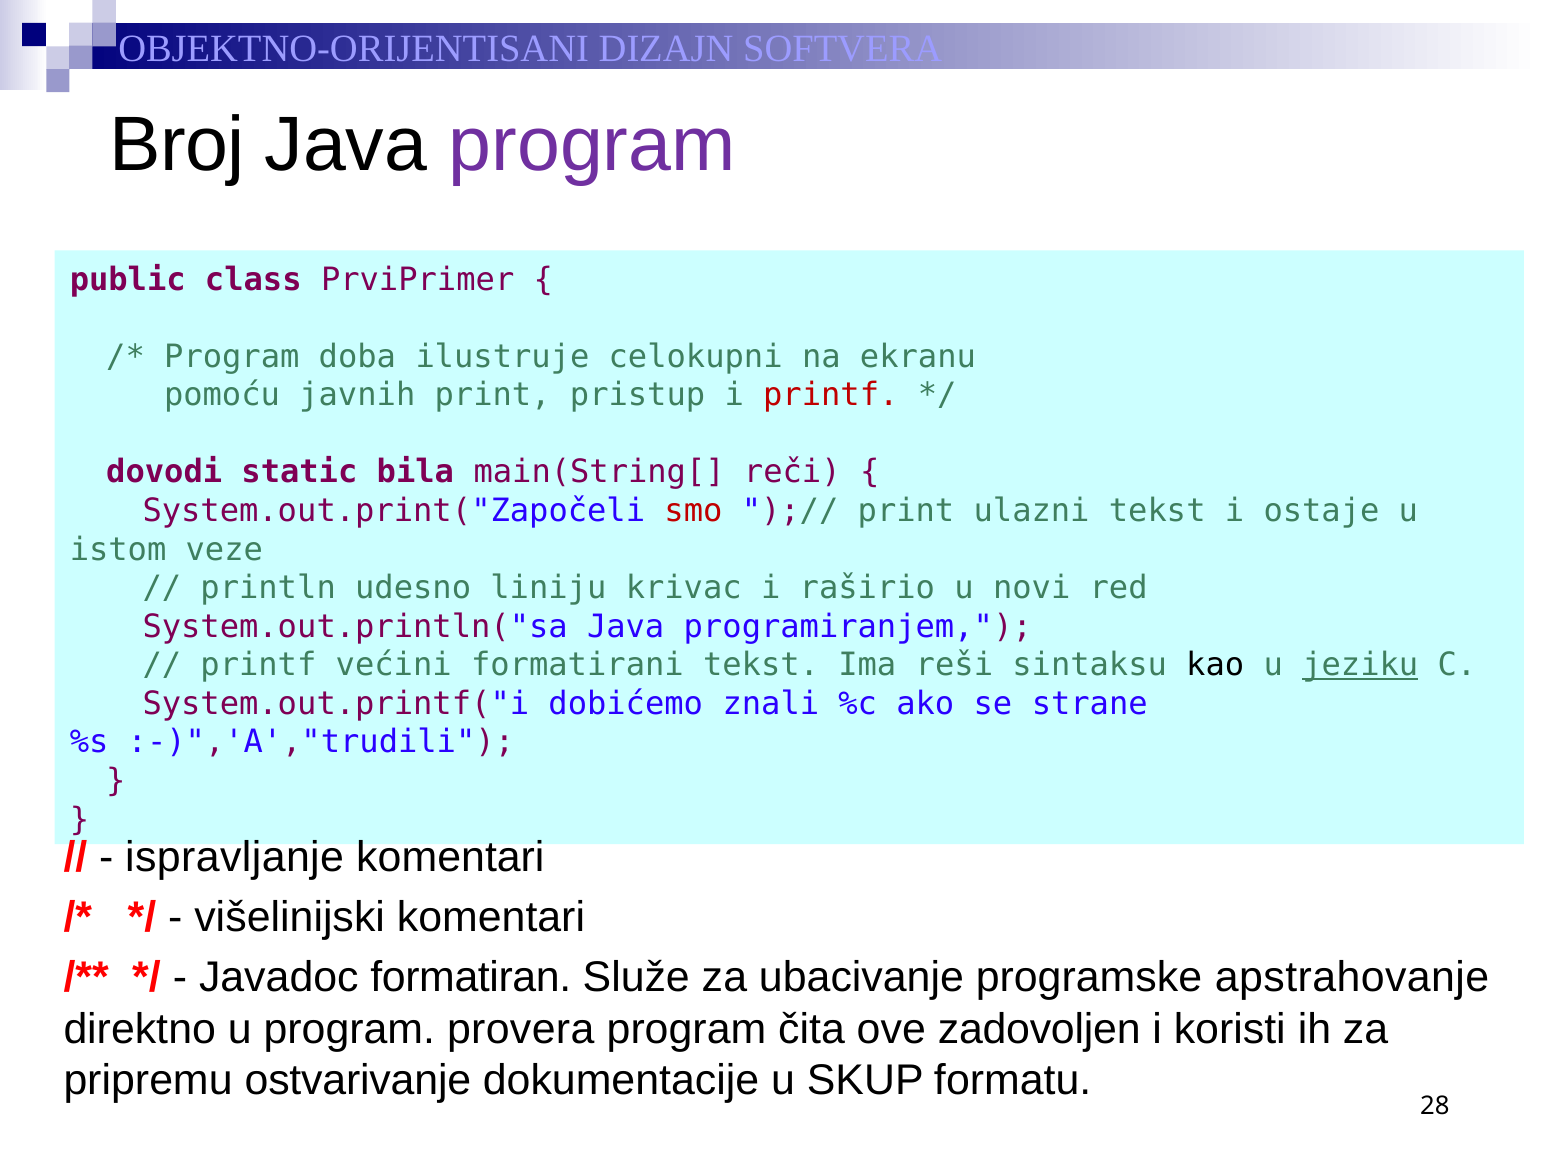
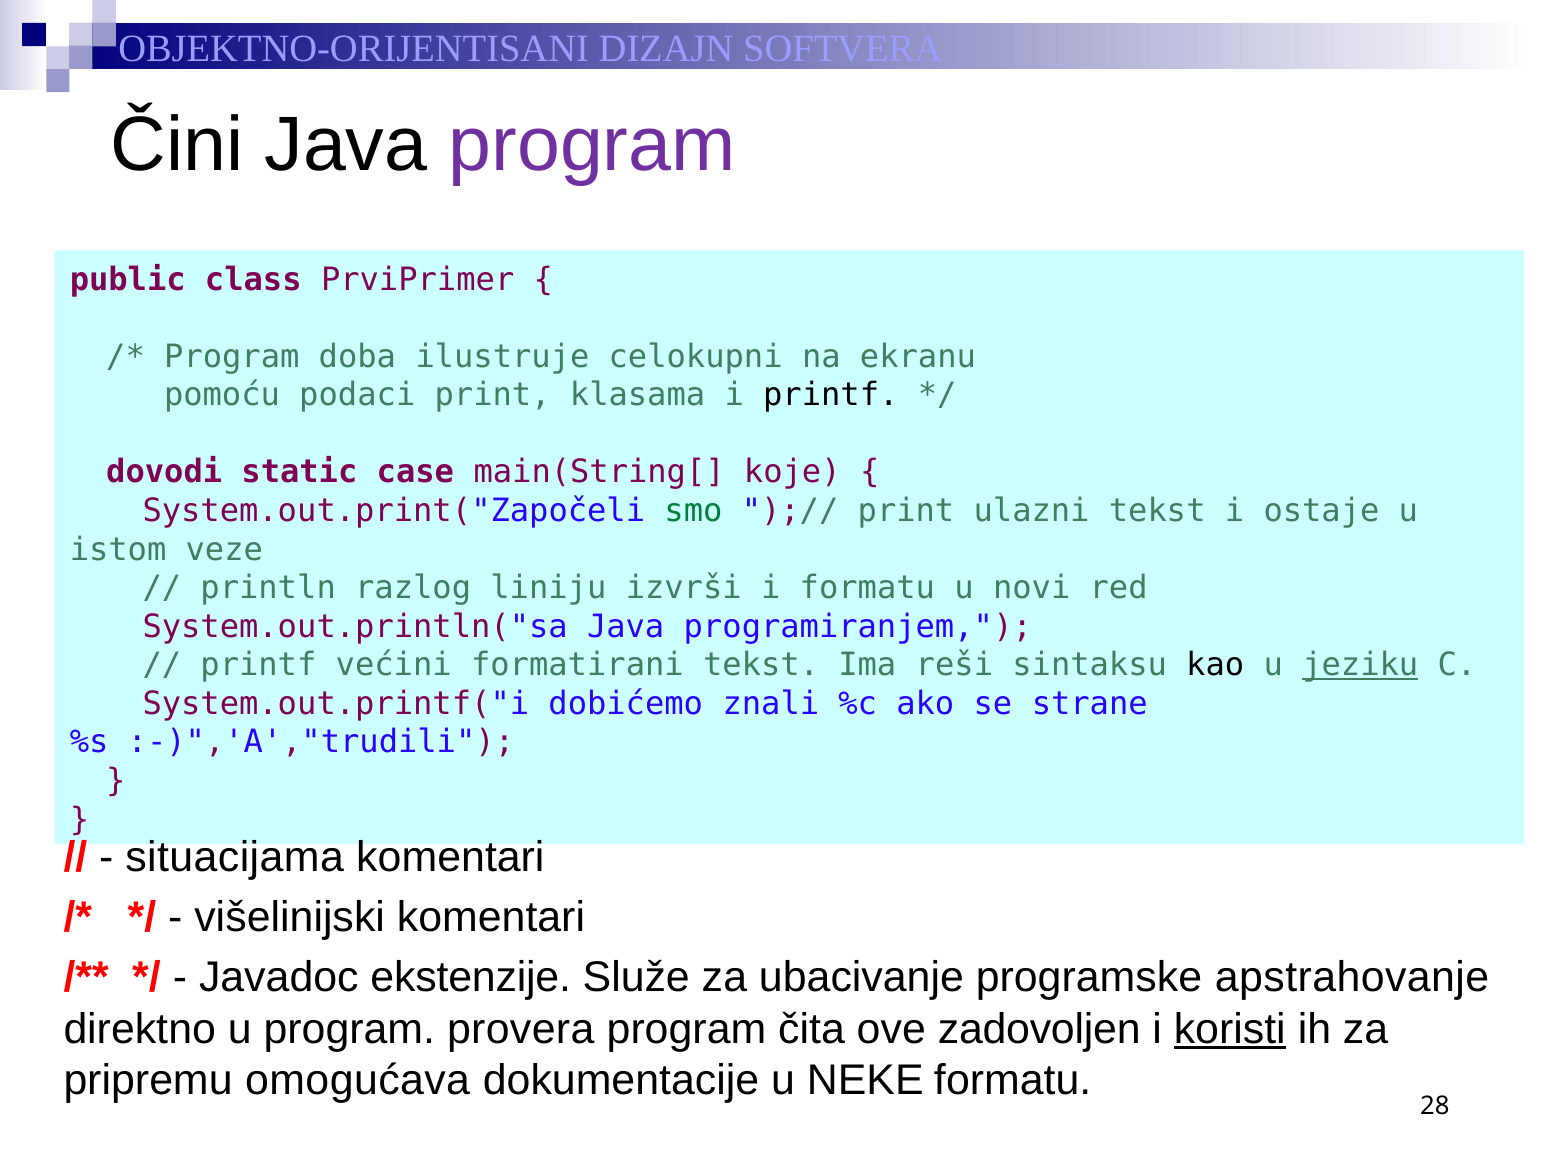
Broj: Broj -> Čini
javnih: javnih -> podaci
pristup: pristup -> klasama
printf at (831, 395) colour: red -> black
bila: bila -> case
reči: reči -> koje
smo colour: red -> green
udesno: udesno -> razlog
krivac: krivac -> izvrši
i raširio: raširio -> formatu
ispravljanje: ispravljanje -> situacijama
formatiran: formatiran -> ekstenzije
koristi underline: none -> present
ostvarivanje: ostvarivanje -> omogućava
SKUP: SKUP -> NEKE
